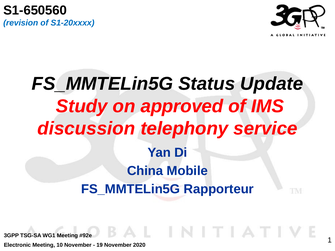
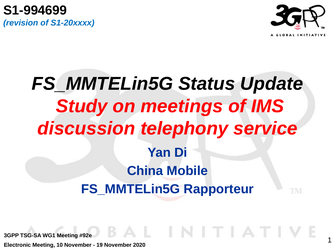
S1-650560: S1-650560 -> S1-994699
approved: approved -> meetings
